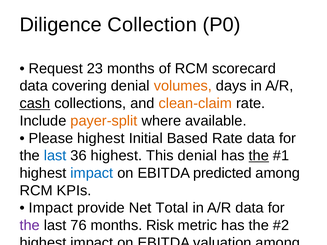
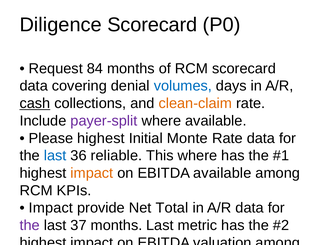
Diligence Collection: Collection -> Scorecard
23: 23 -> 84
volumes colour: orange -> blue
payer-split colour: orange -> purple
Based: Based -> Monte
36 highest: highest -> reliable
This denial: denial -> where
the at (259, 156) underline: present -> none
impact at (92, 173) colour: blue -> orange
EBITDA predicted: predicted -> available
76: 76 -> 37
months Risk: Risk -> Last
